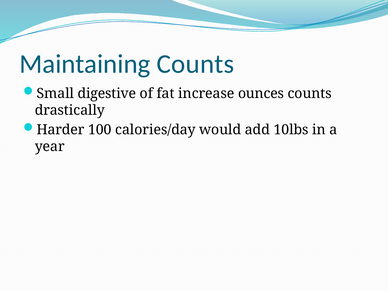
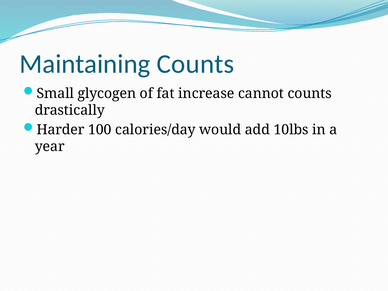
digestive: digestive -> glycogen
ounces: ounces -> cannot
